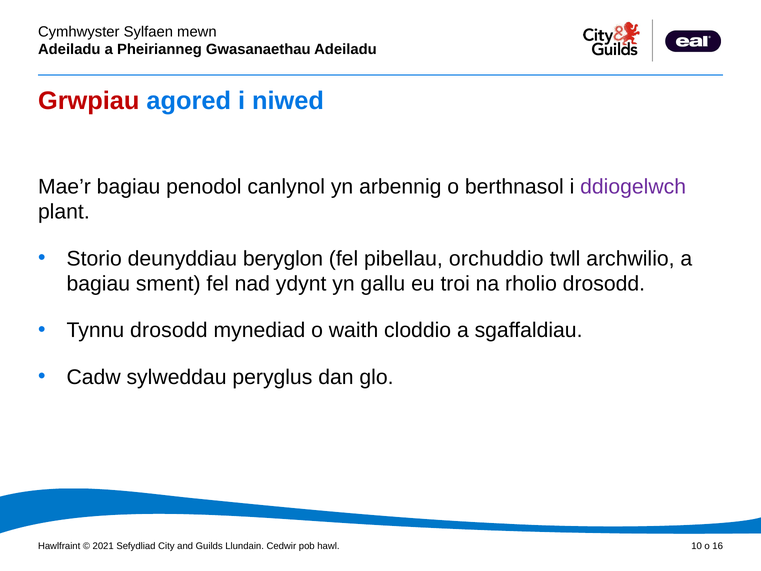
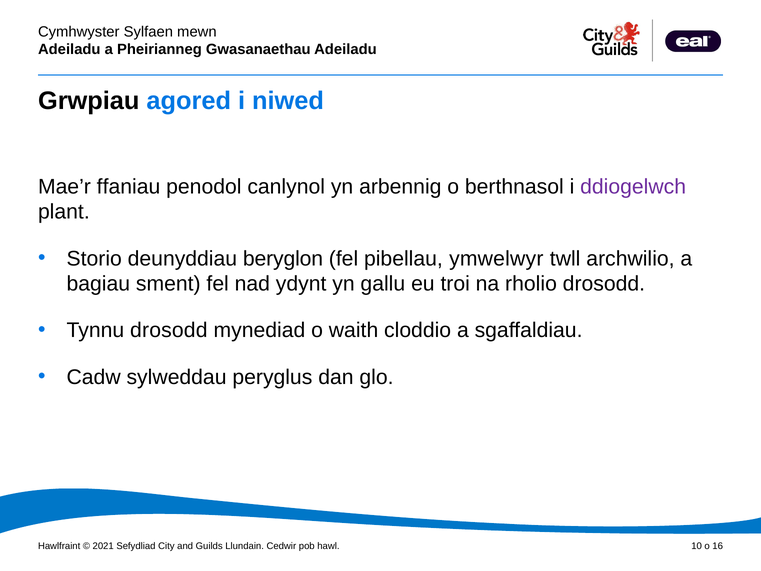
Grwpiau colour: red -> black
Mae’r bagiau: bagiau -> ffaniau
orchuddio: orchuddio -> ymwelwyr
